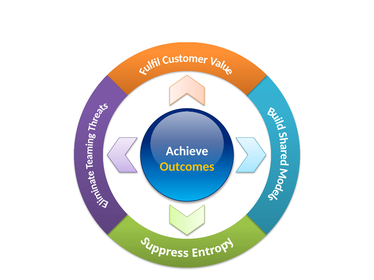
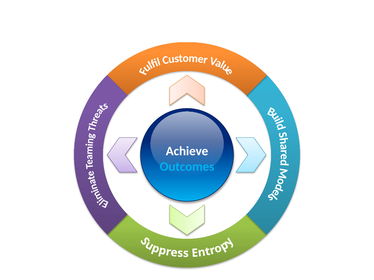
Outcomes colour: yellow -> light blue
